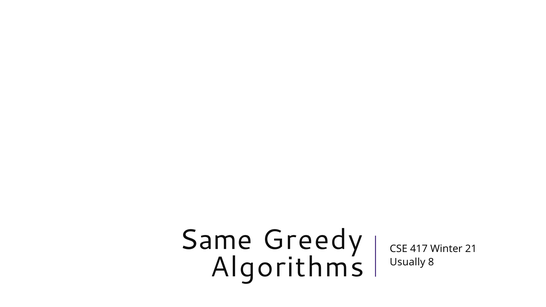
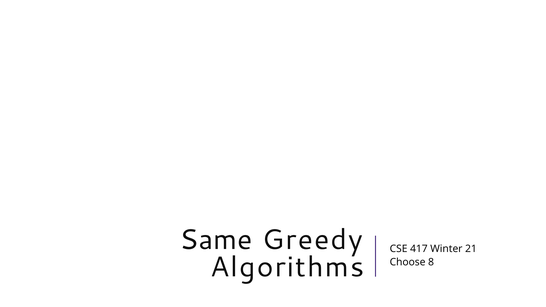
Usually: Usually -> Choose
